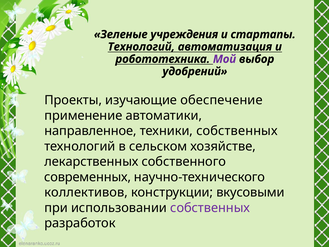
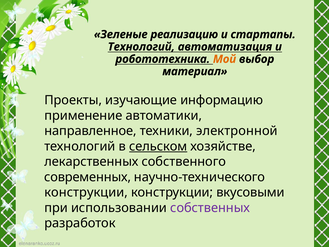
учреждения: учреждения -> реализацию
Мой colour: purple -> orange
удобрений: удобрений -> материал
обеспечение: обеспечение -> информацию
техники собственных: собственных -> электронной
сельском underline: none -> present
коллективов at (86, 192): коллективов -> конструкции
